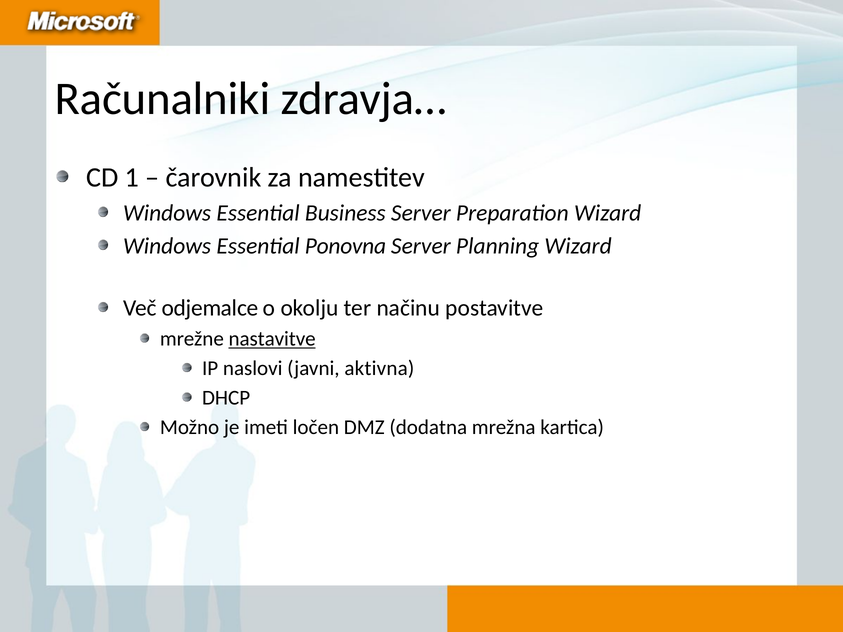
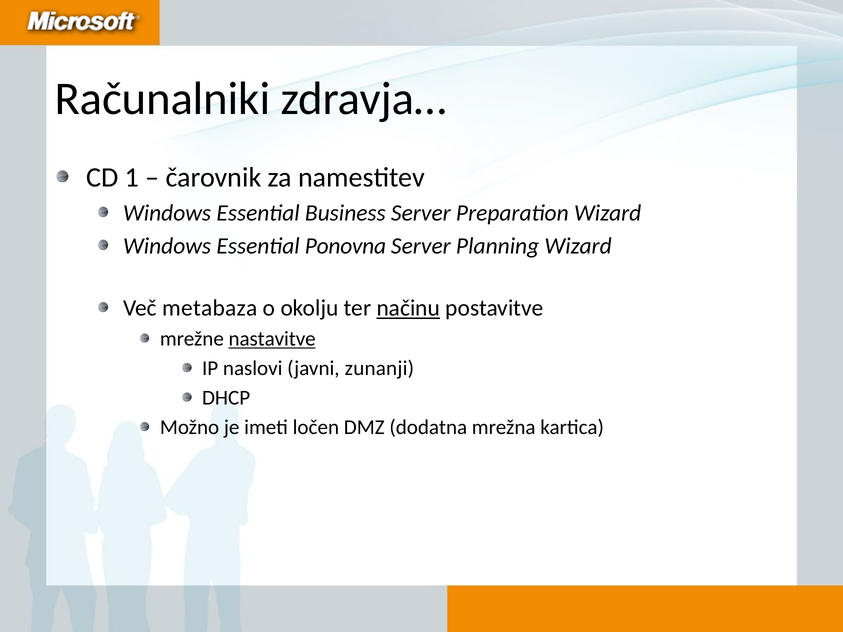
odjemalce: odjemalce -> metabaza
načinu underline: none -> present
aktivna: aktivna -> zunanji
